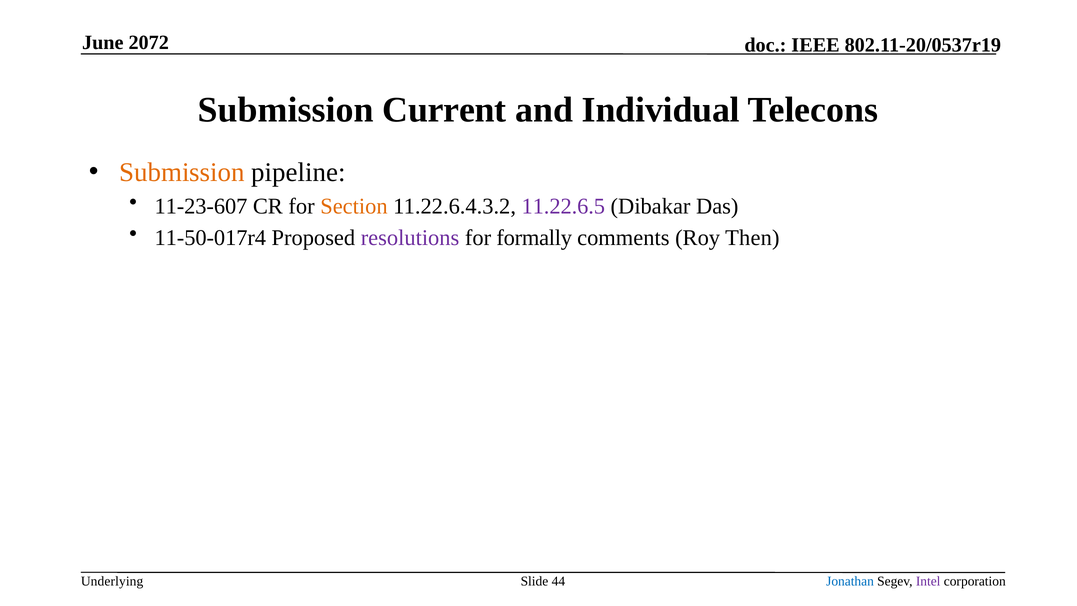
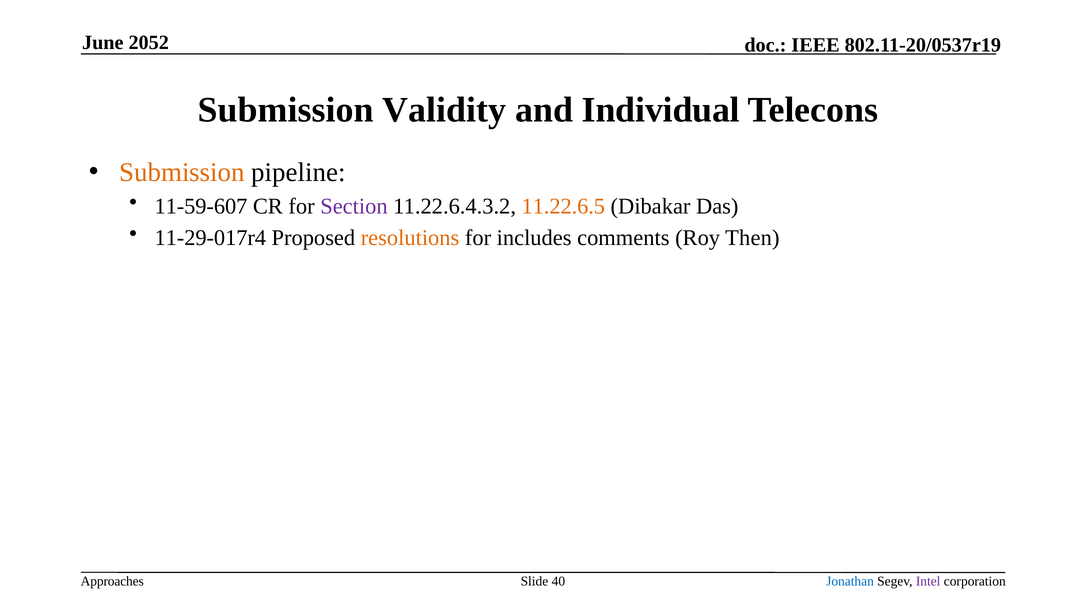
2072: 2072 -> 2052
Current: Current -> Validity
11-23-607: 11-23-607 -> 11-59-607
Section colour: orange -> purple
11.22.6.5 colour: purple -> orange
11-50-017r4: 11-50-017r4 -> 11-29-017r4
resolutions colour: purple -> orange
formally: formally -> includes
Underlying: Underlying -> Approaches
44: 44 -> 40
